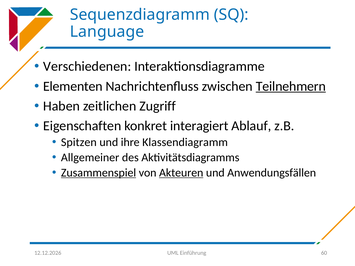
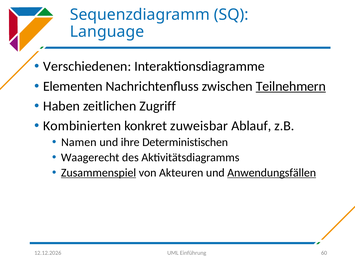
Eigenschaften: Eigenschaften -> Kombinierten
interagiert: interagiert -> zuweisbar
Spitzen: Spitzen -> Namen
Klassendiagramm: Klassendiagramm -> Deterministischen
Allgemeiner: Allgemeiner -> Waagerecht
Akteuren underline: present -> none
Anwendungsfällen underline: none -> present
